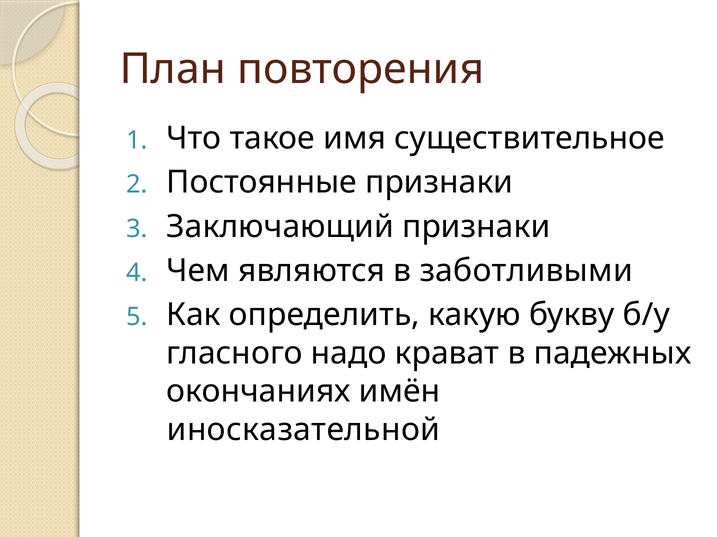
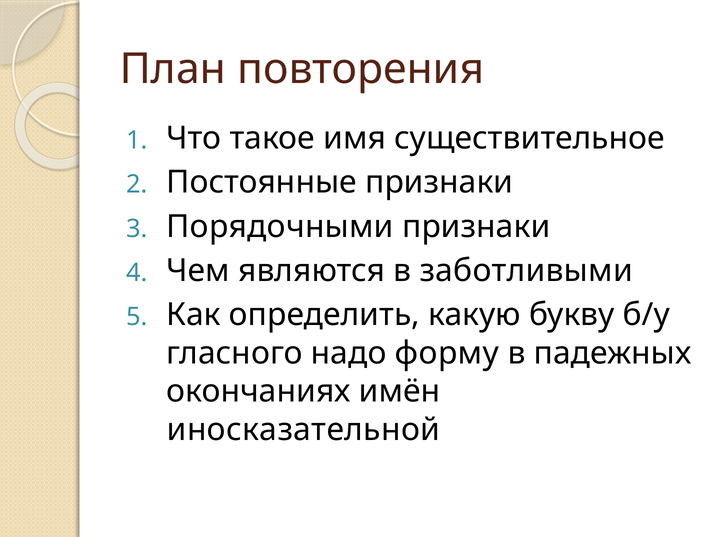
Заключающий: Заключающий -> Порядочными
крават: крават -> форму
